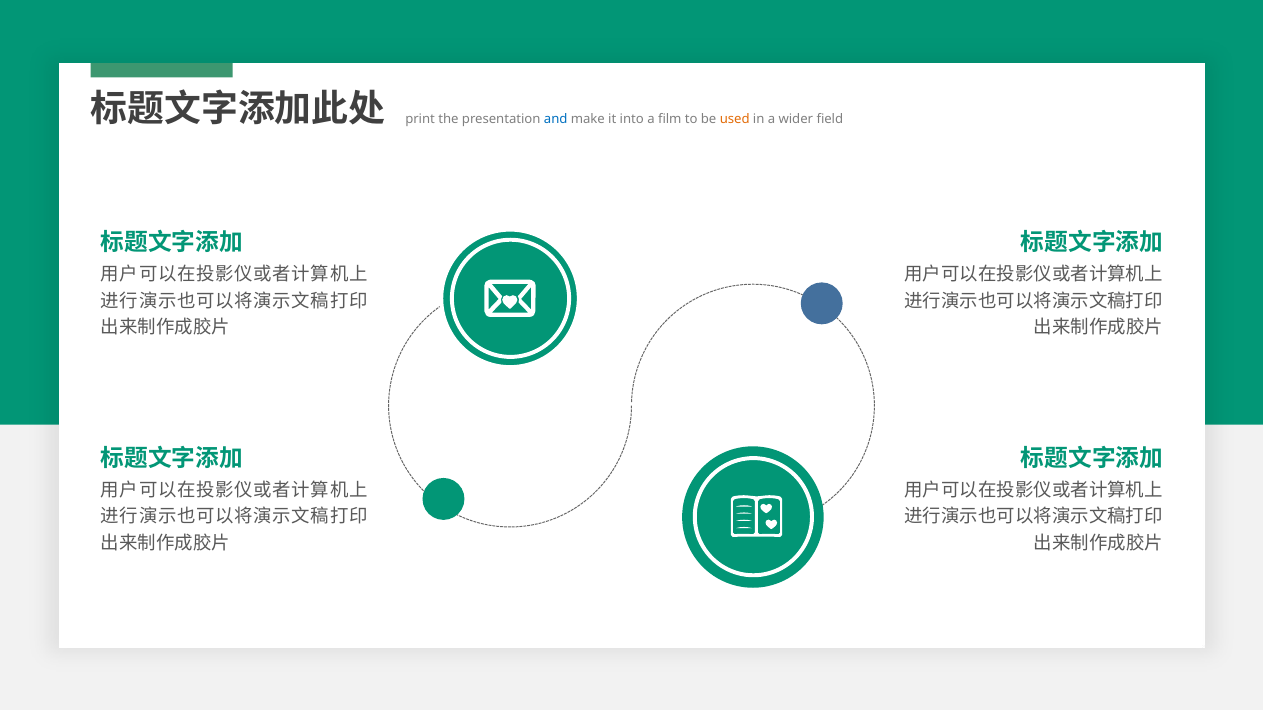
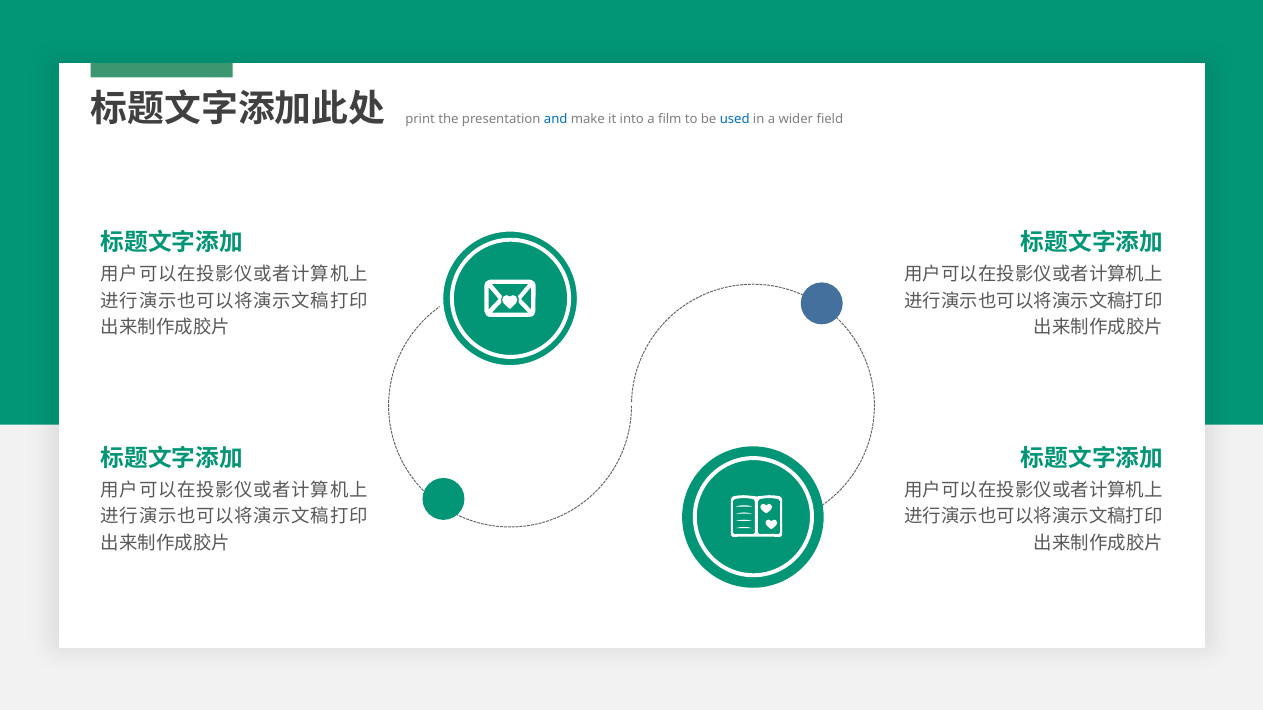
used colour: orange -> blue
